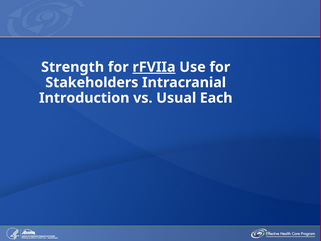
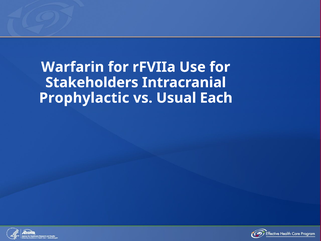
Strength: Strength -> Warfarin
rFVIIa underline: present -> none
Introduction: Introduction -> Prophylactic
